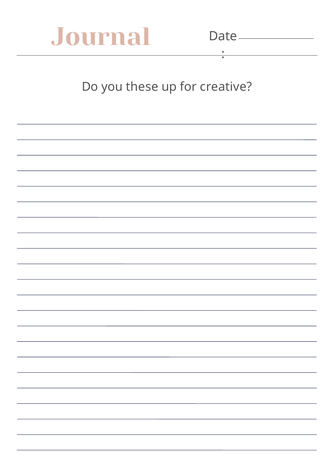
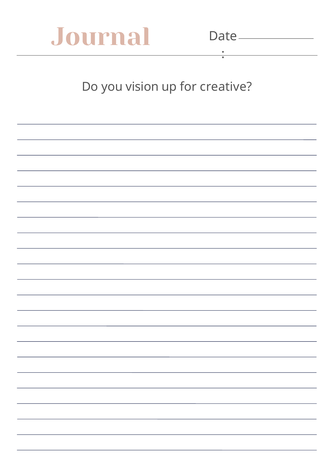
these: these -> vision
